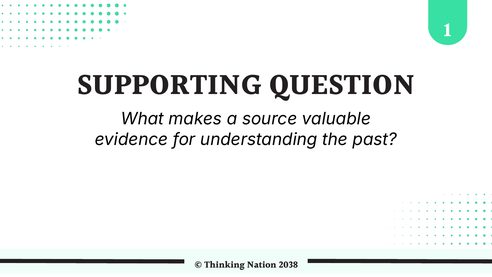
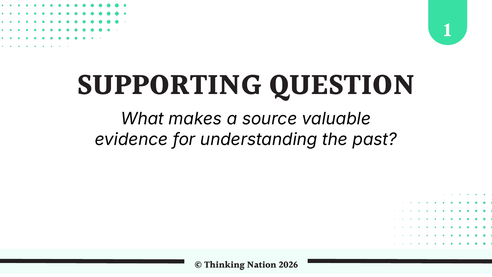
2038: 2038 -> 2026
